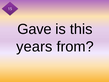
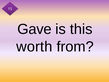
years: years -> worth
